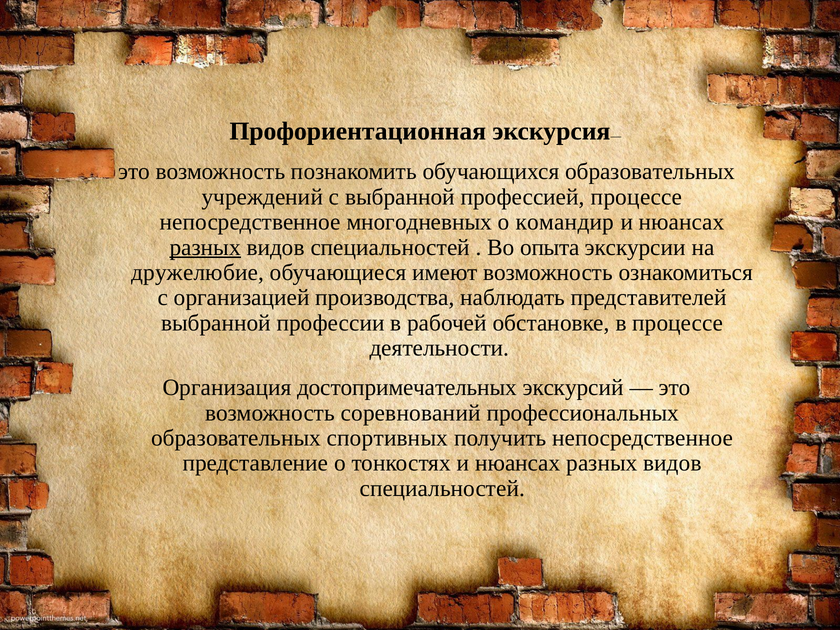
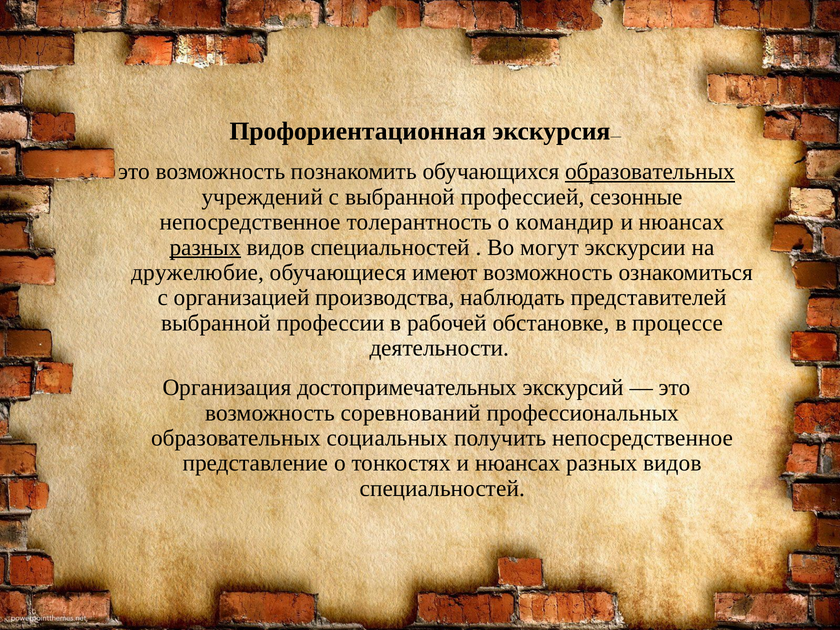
образовательных at (650, 172) underline: none -> present
профессией процессе: процессе -> сезонные
многодневных: многодневных -> толерантность
опыта: опыта -> могут
спортивных: спортивных -> социальных
